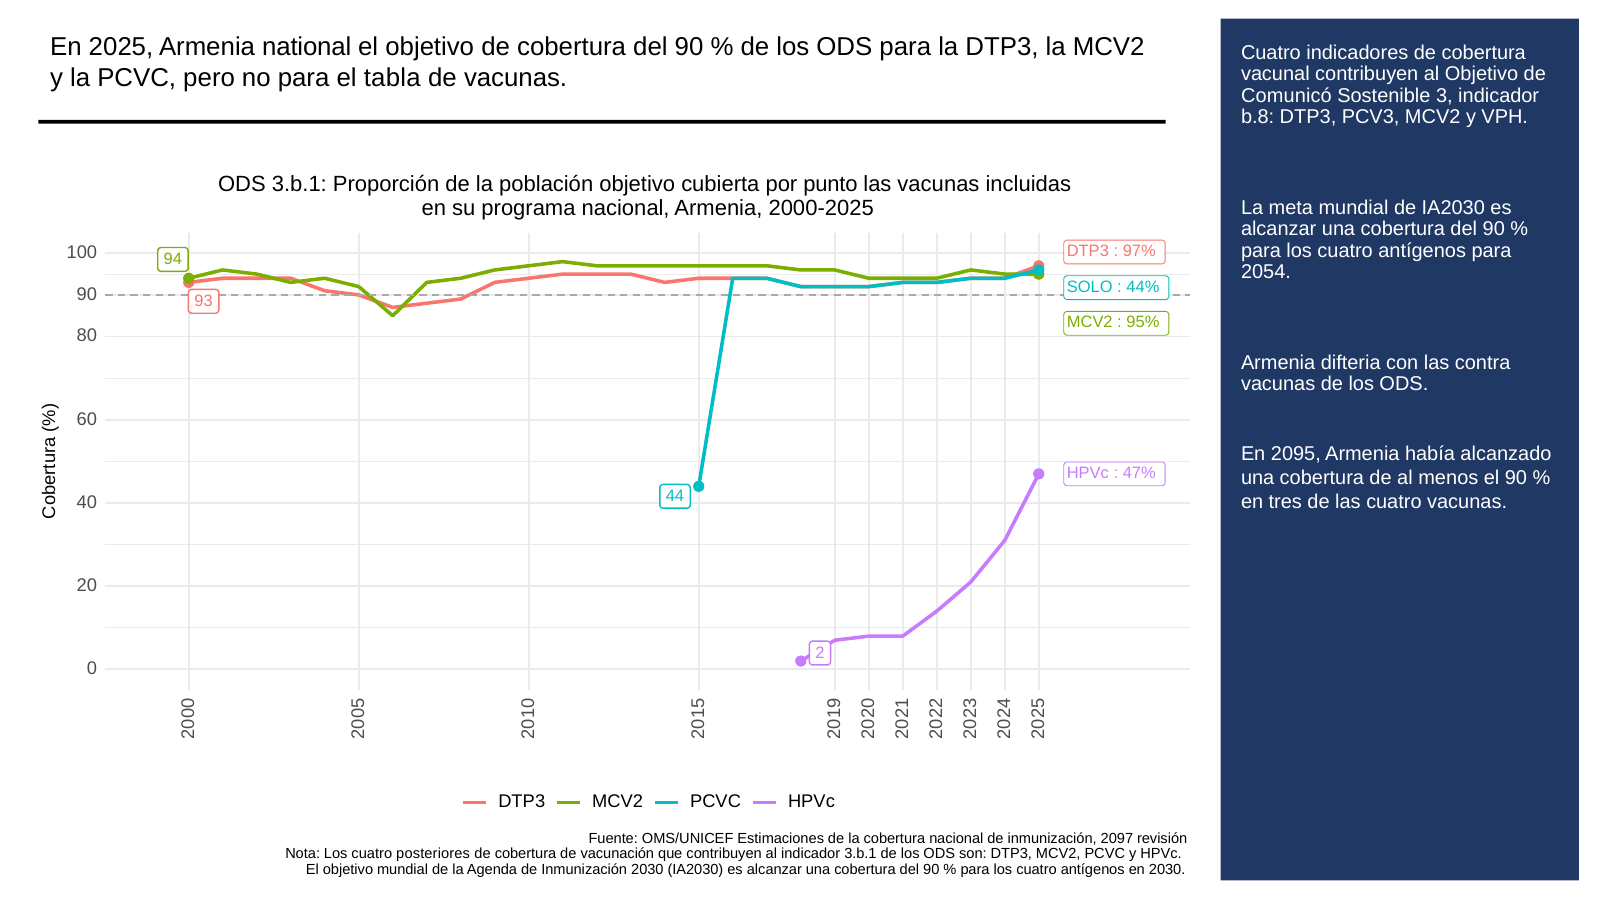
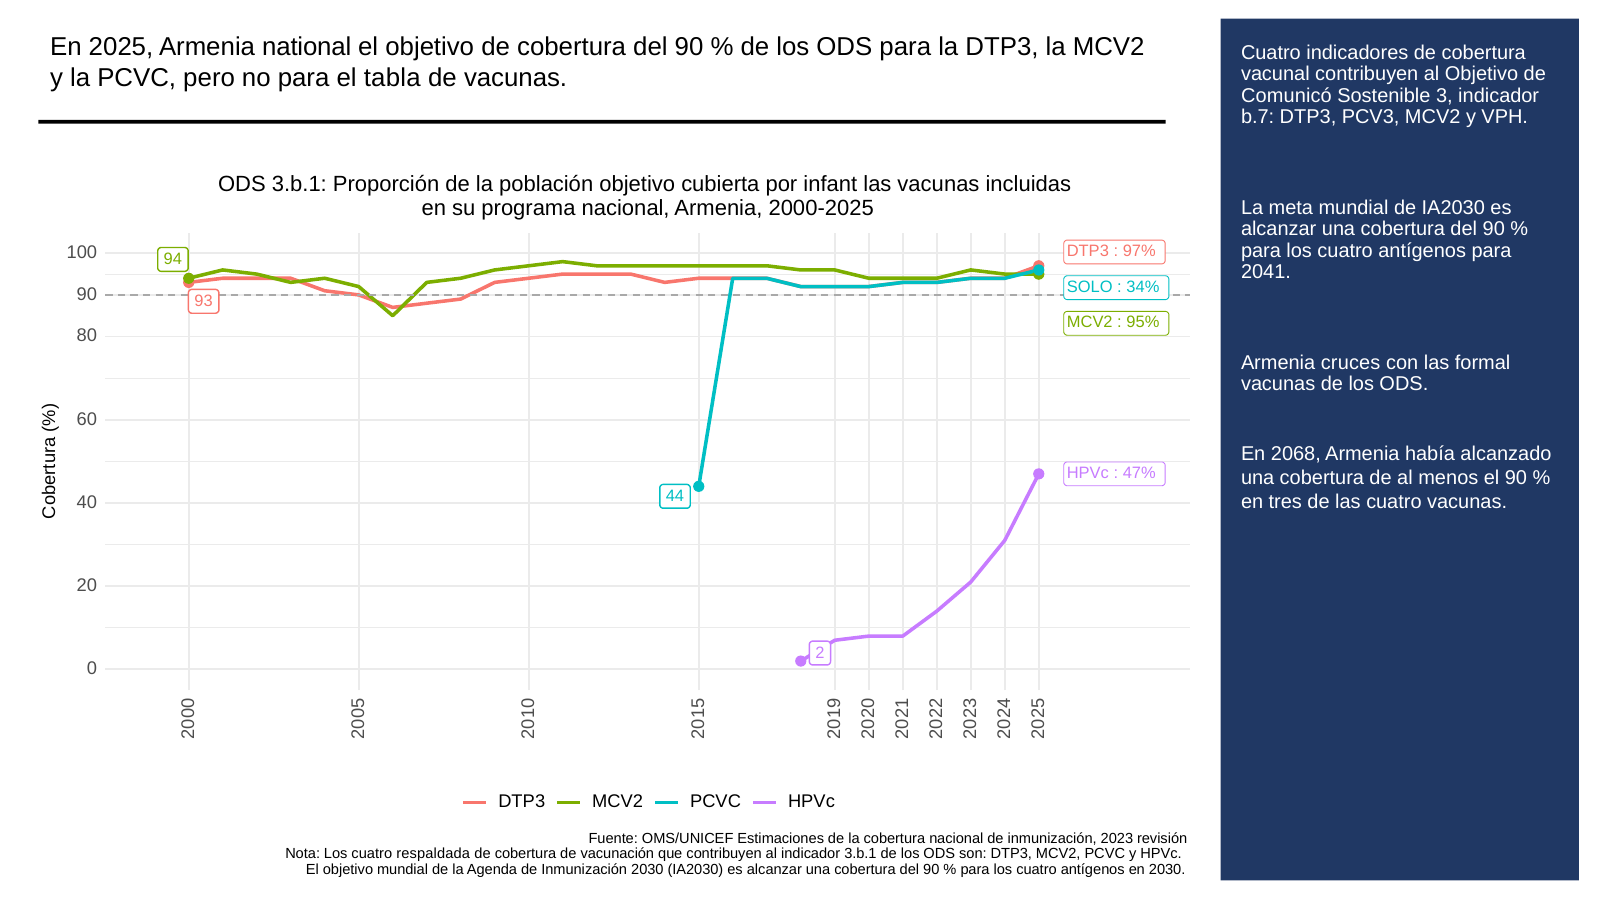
b.8: b.8 -> b.7
punto: punto -> infant
2054: 2054 -> 2041
44%: 44% -> 34%
difteria: difteria -> cruces
contra: contra -> formal
2095: 2095 -> 2068
2097: 2097 -> 2023
posteriores: posteriores -> respaldada
